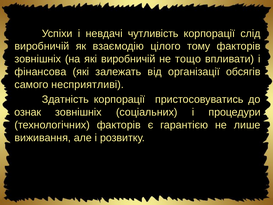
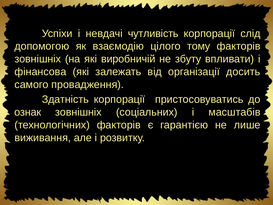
виробничій at (42, 46): виробничій -> допомогою
тощо: тощо -> збуту
обсягів: обсягів -> досить
несприятливі: несприятливі -> провадження
процедури: процедури -> масштабів
